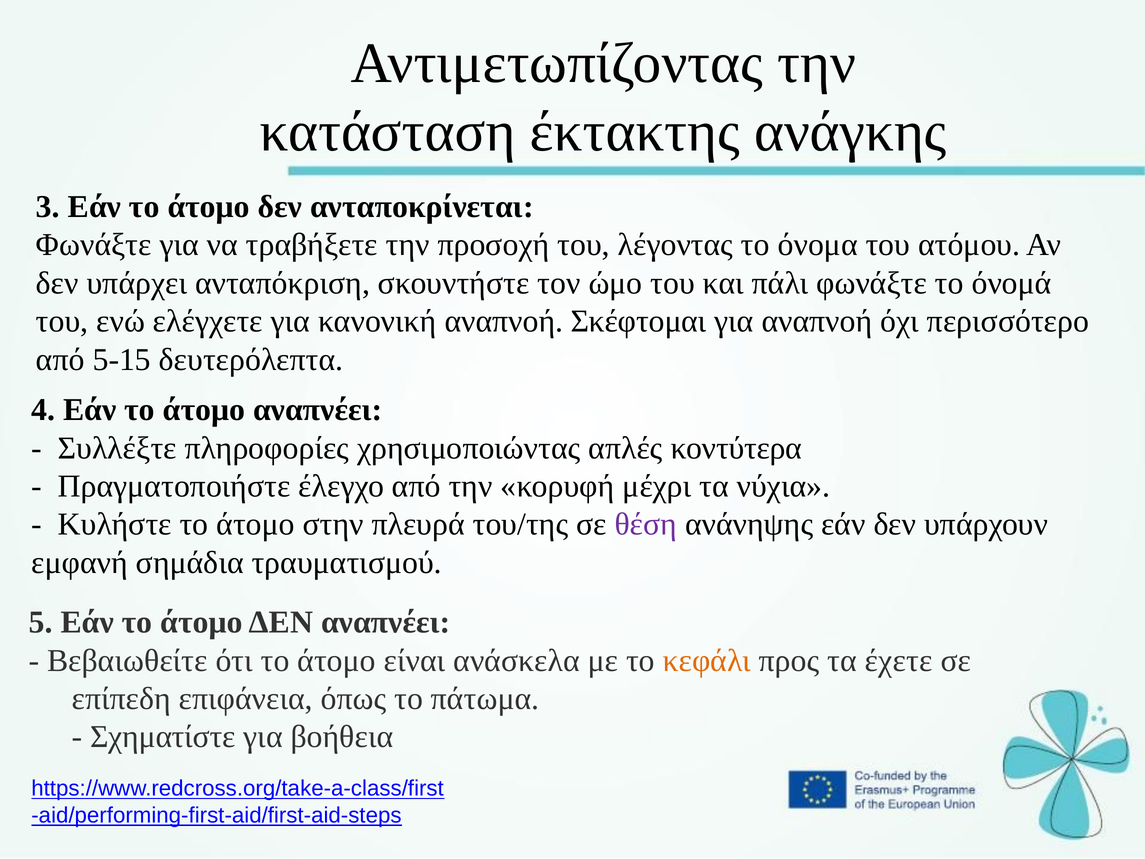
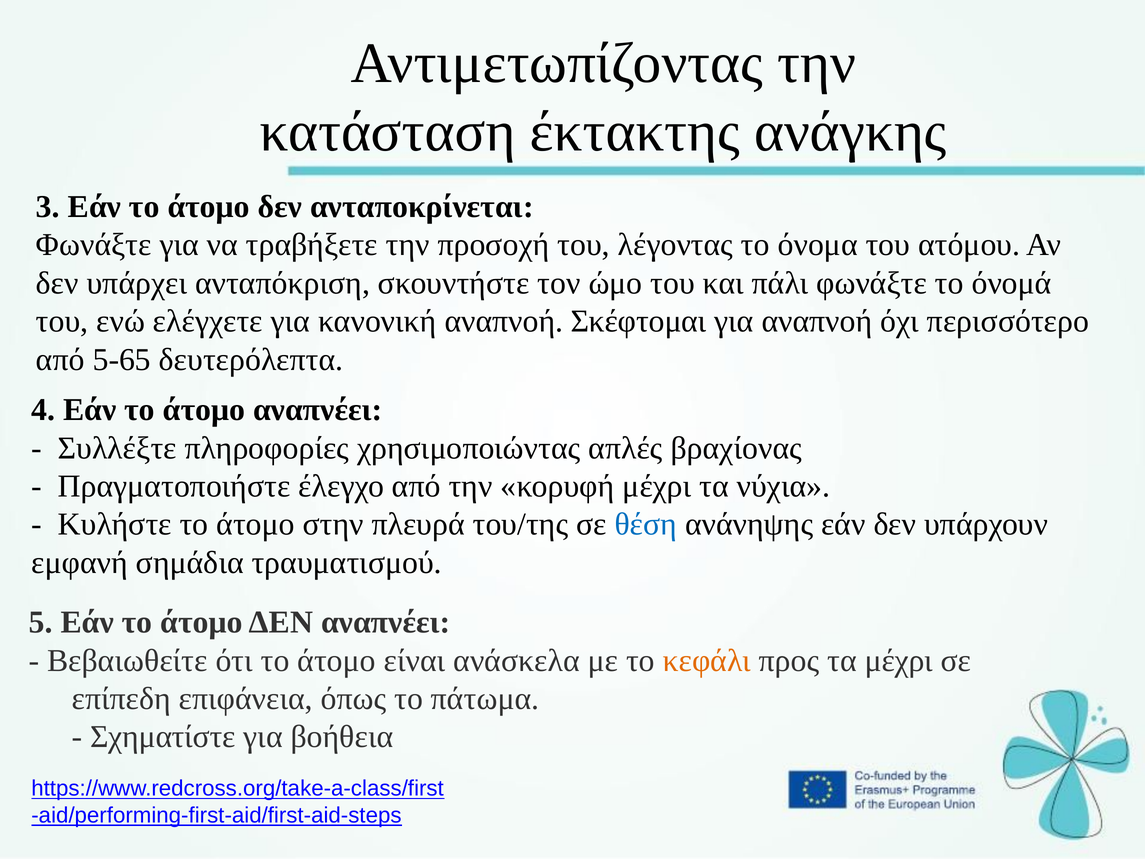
5-15: 5-15 -> 5-65
κοντύτερα: κοντύτερα -> βραχίονας
θέση colour: purple -> blue
τα έχετε: έχετε -> μέχρι
